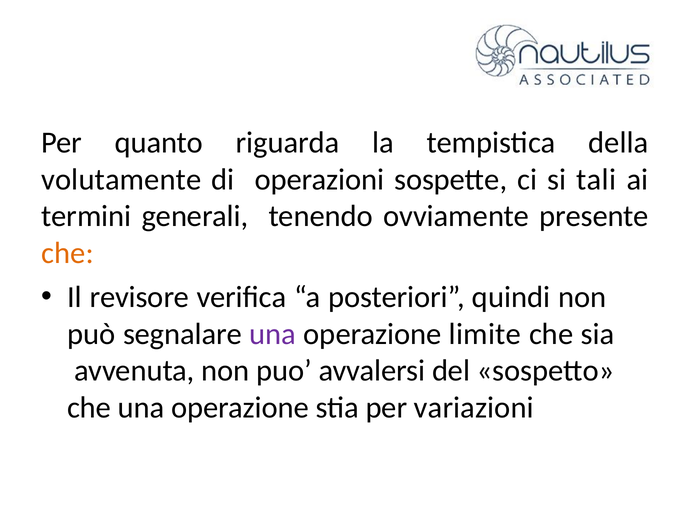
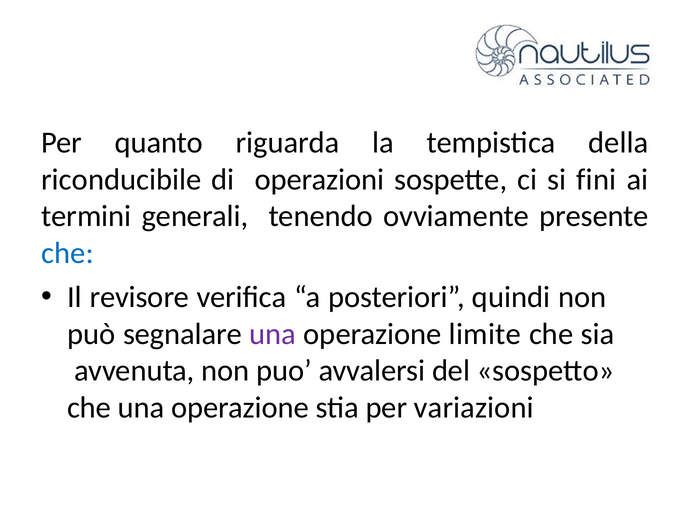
volutamente: volutamente -> riconducibile
tali: tali -> fini
che at (68, 253) colour: orange -> blue
